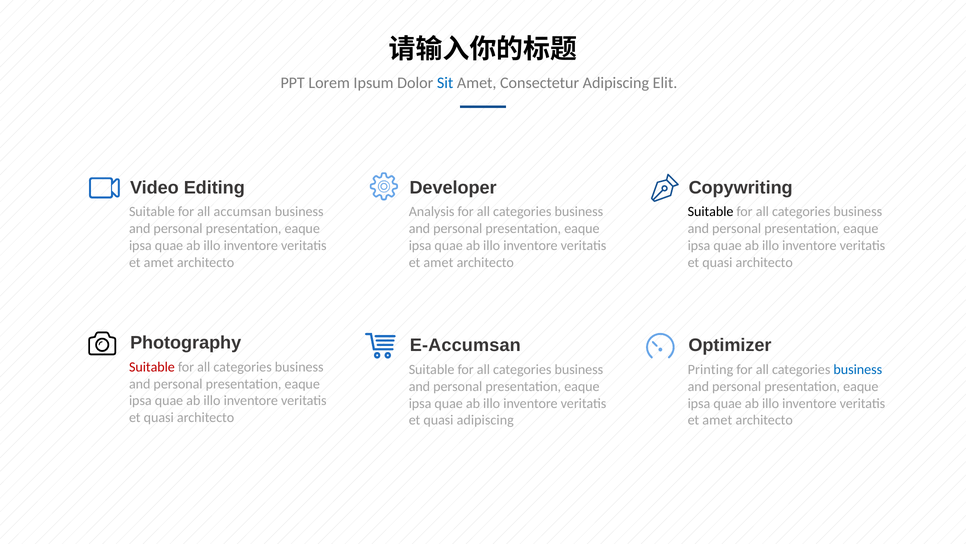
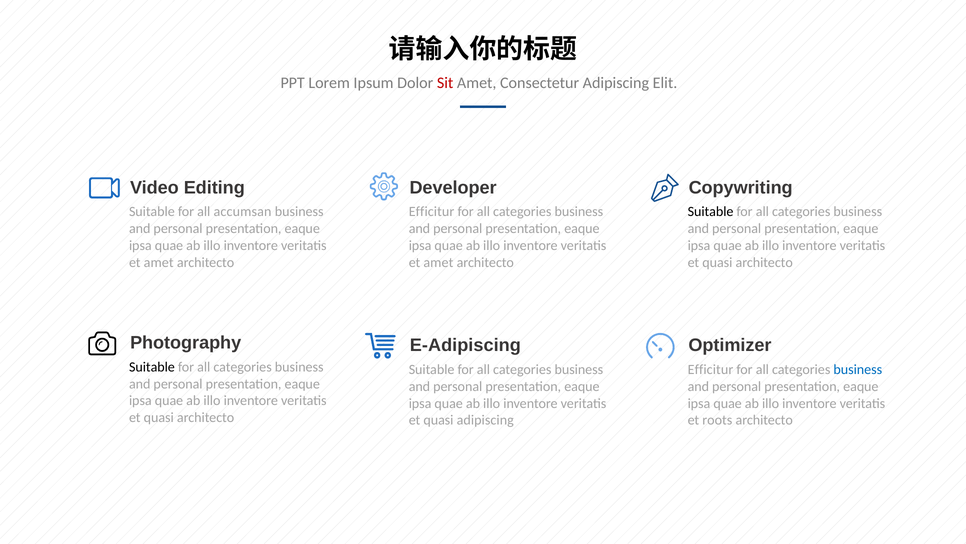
Sit colour: blue -> red
Analysis at (432, 211): Analysis -> Efficitur
E-Accumsan: E-Accumsan -> E-Adipiscing
Suitable at (152, 367) colour: red -> black
Printing at (710, 369): Printing -> Efficitur
amet at (717, 420): amet -> roots
